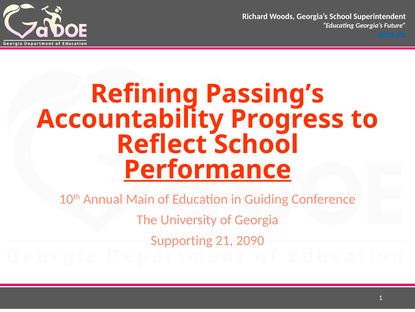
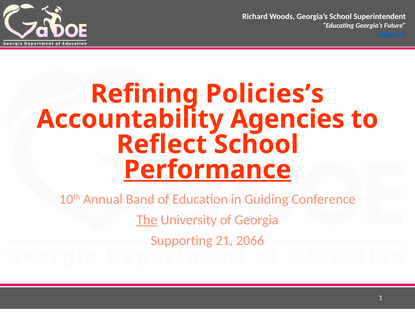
Passing’s: Passing’s -> Policies’s
Progress: Progress -> Agencies
Main: Main -> Band
The underline: none -> present
2090: 2090 -> 2066
